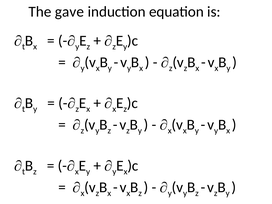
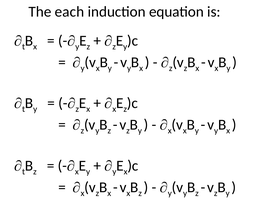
gave: gave -> each
